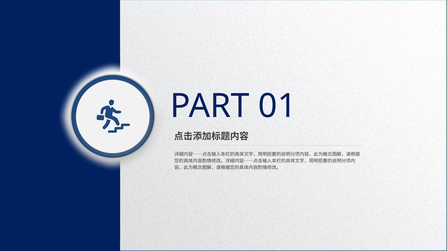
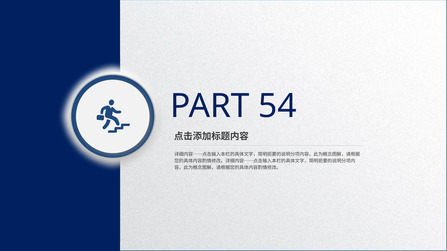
01: 01 -> 54
